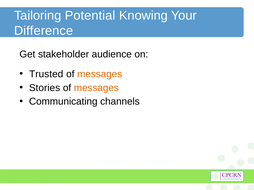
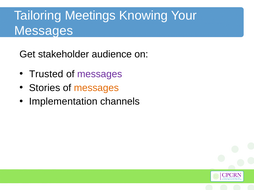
Potential: Potential -> Meetings
Difference at (44, 31): Difference -> Messages
messages at (100, 74) colour: orange -> purple
Communicating: Communicating -> Implementation
